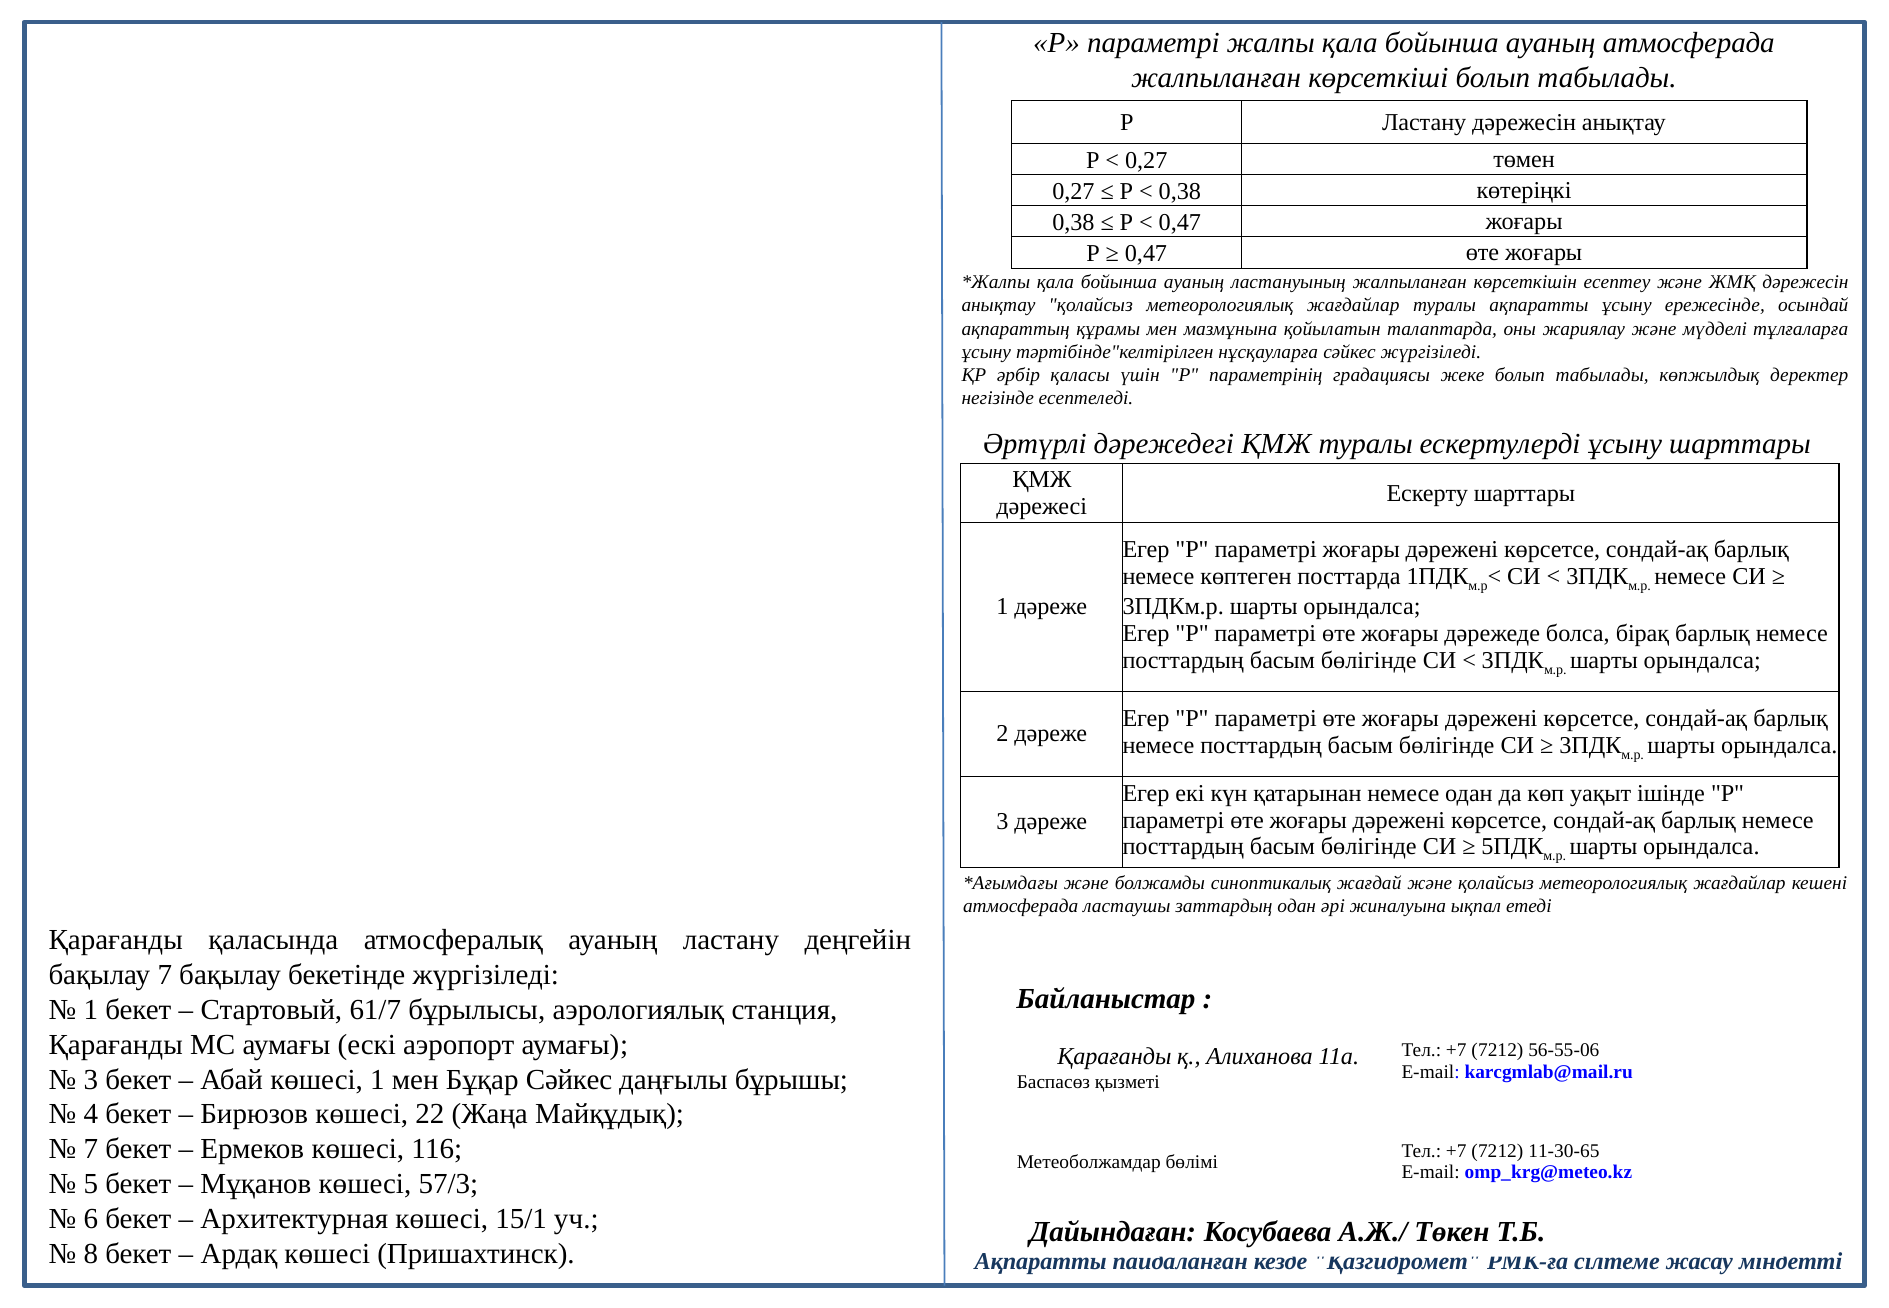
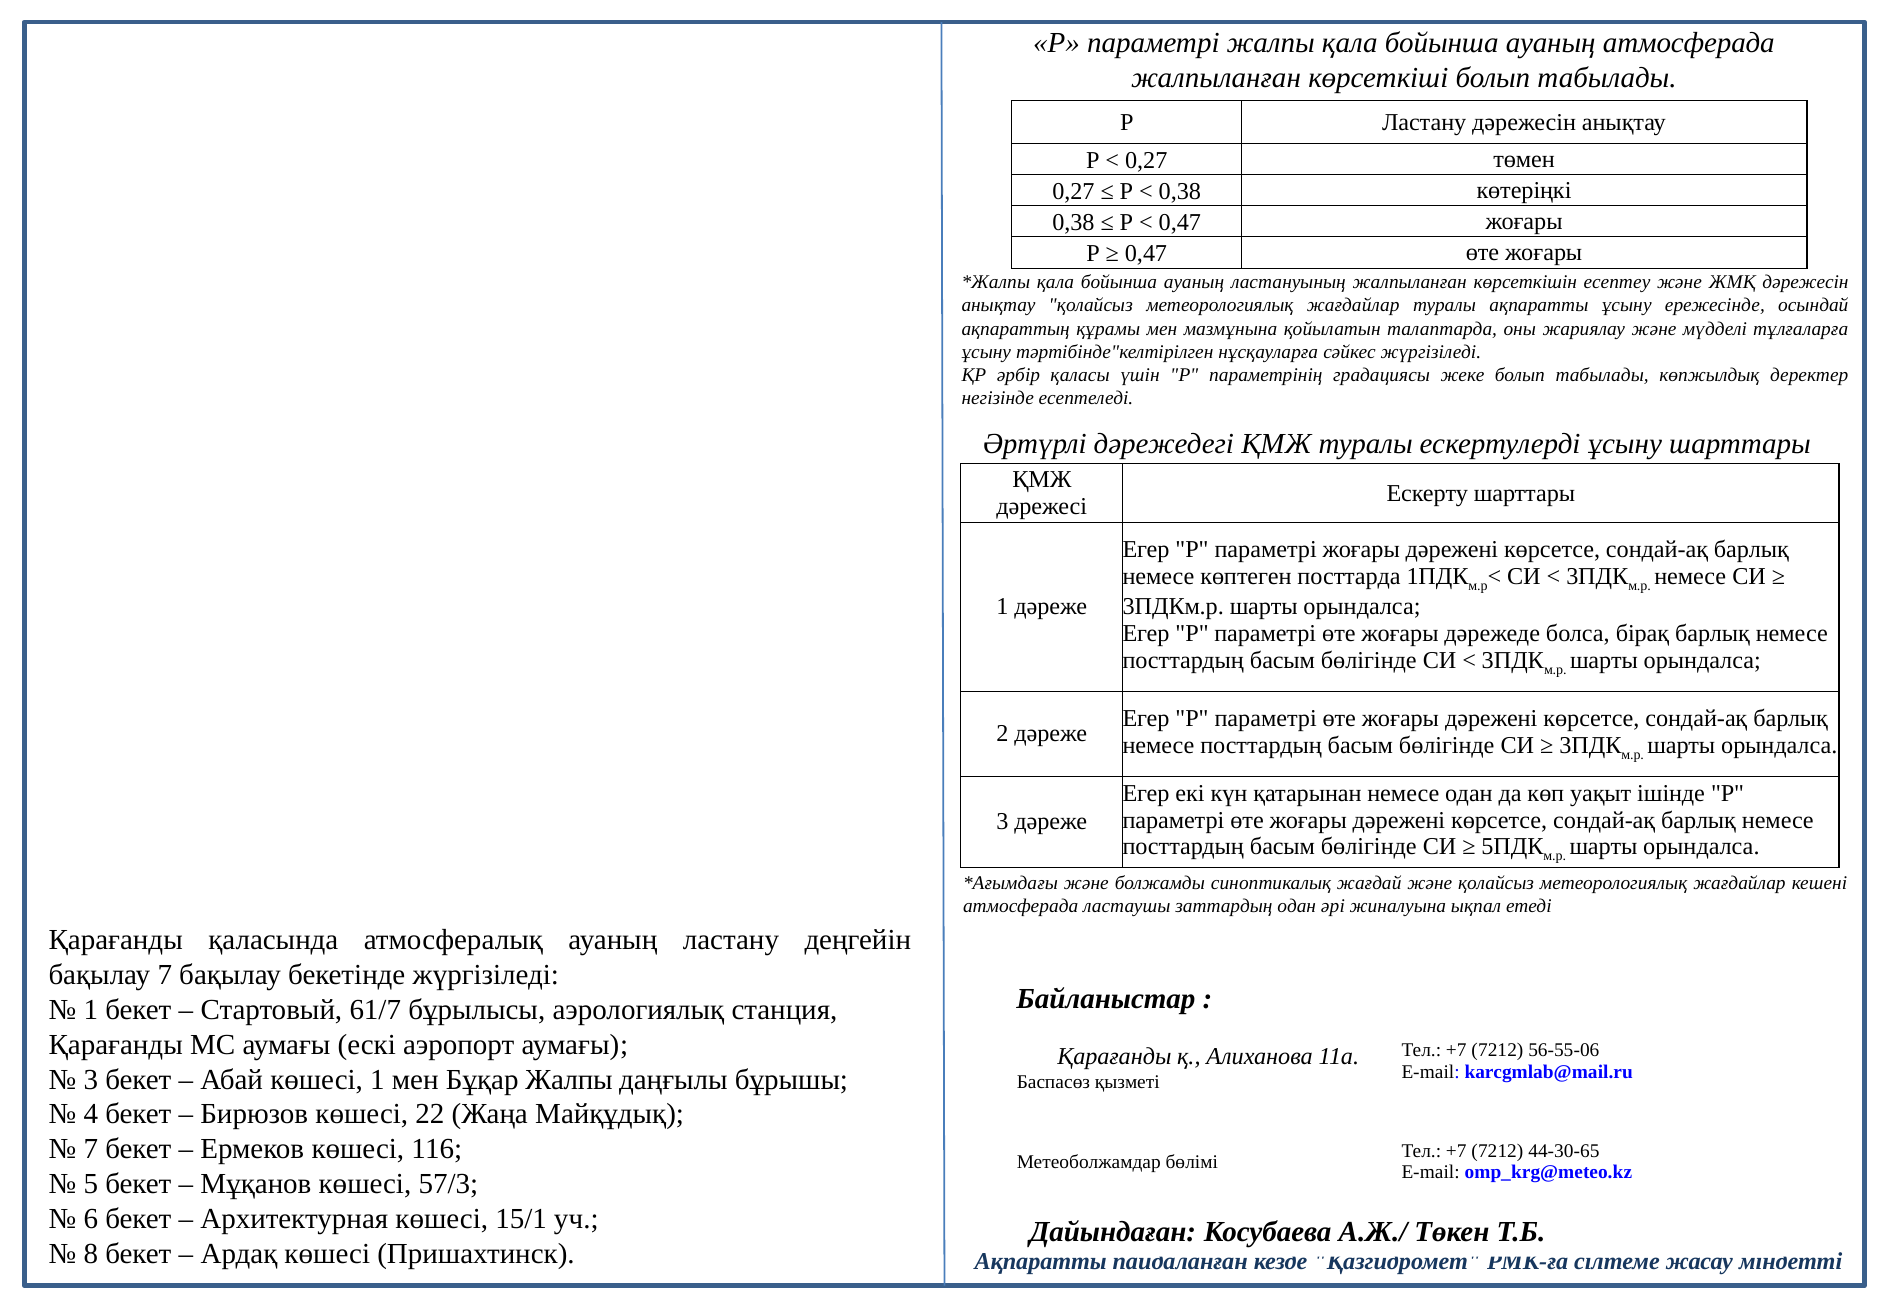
Бұқар Сәйкес: Сәйкес -> Жалпы
11-30-65: 11-30-65 -> 44-30-65
